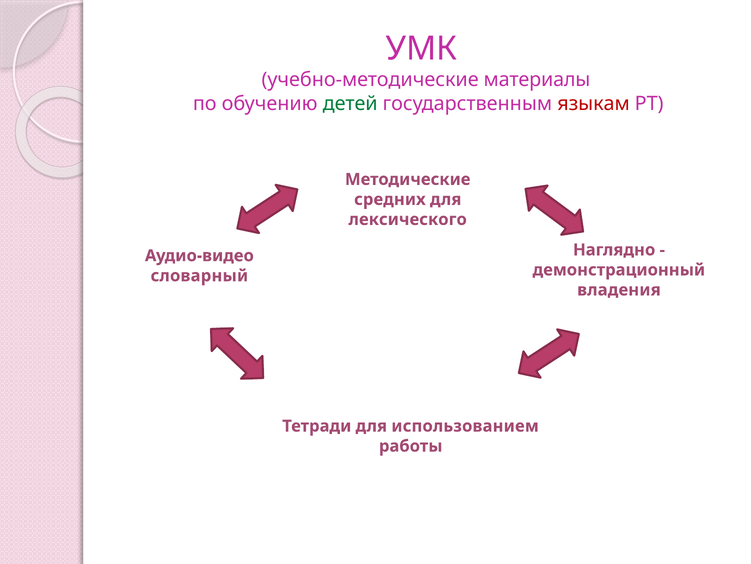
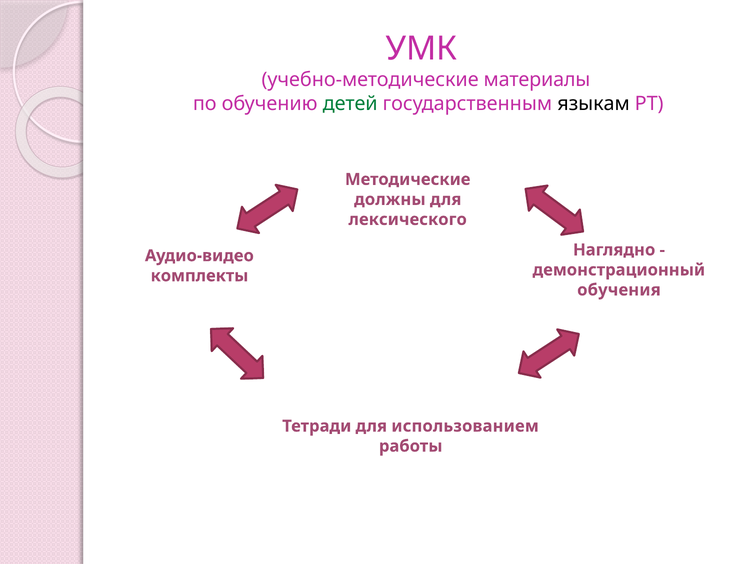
языкам colour: red -> black
средних: средних -> должны
словарный: словарный -> комплекты
владения: владения -> обучения
